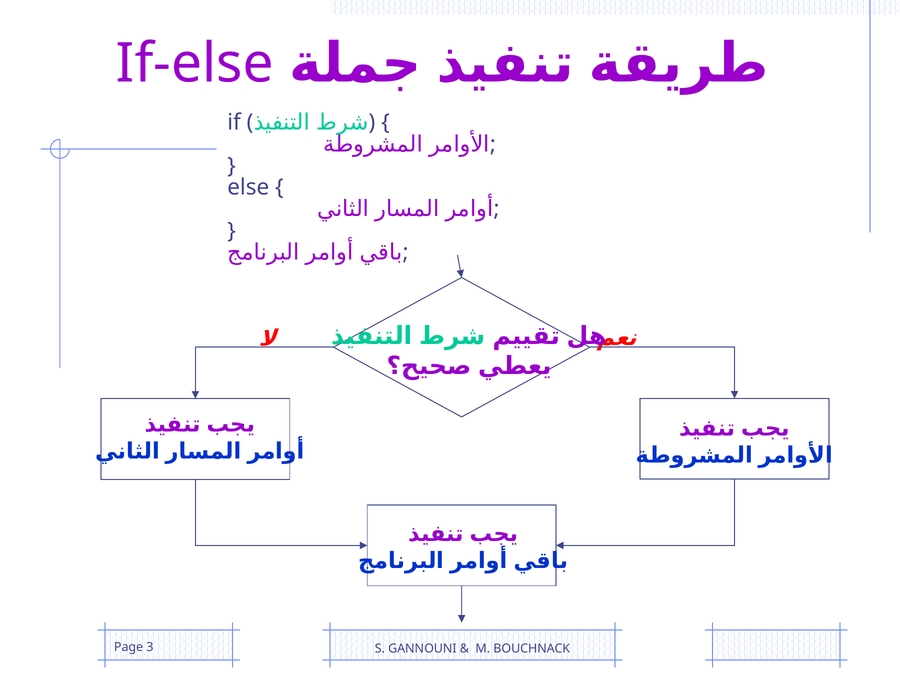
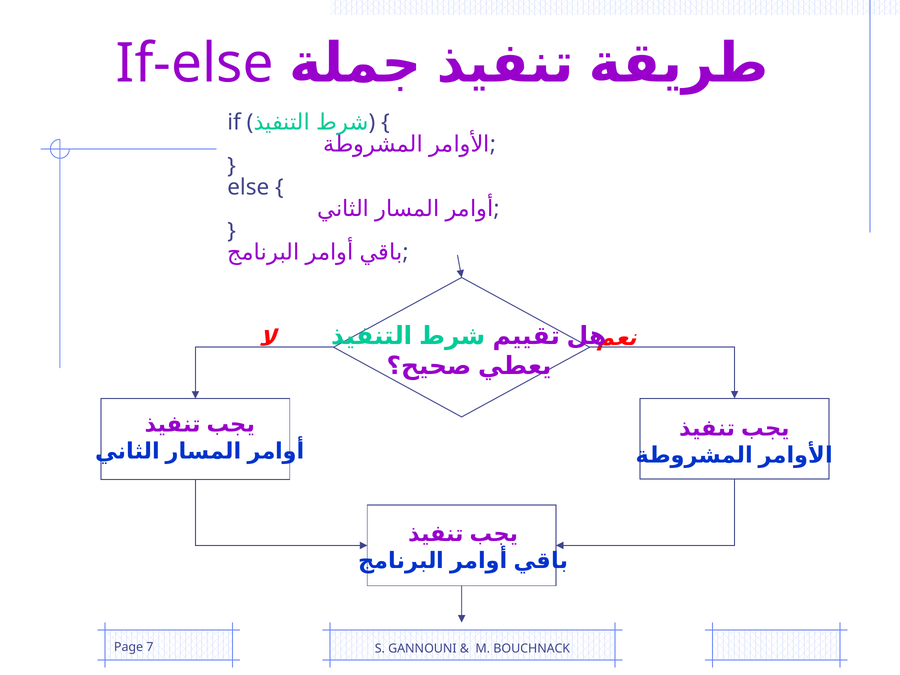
3: 3 -> 7
